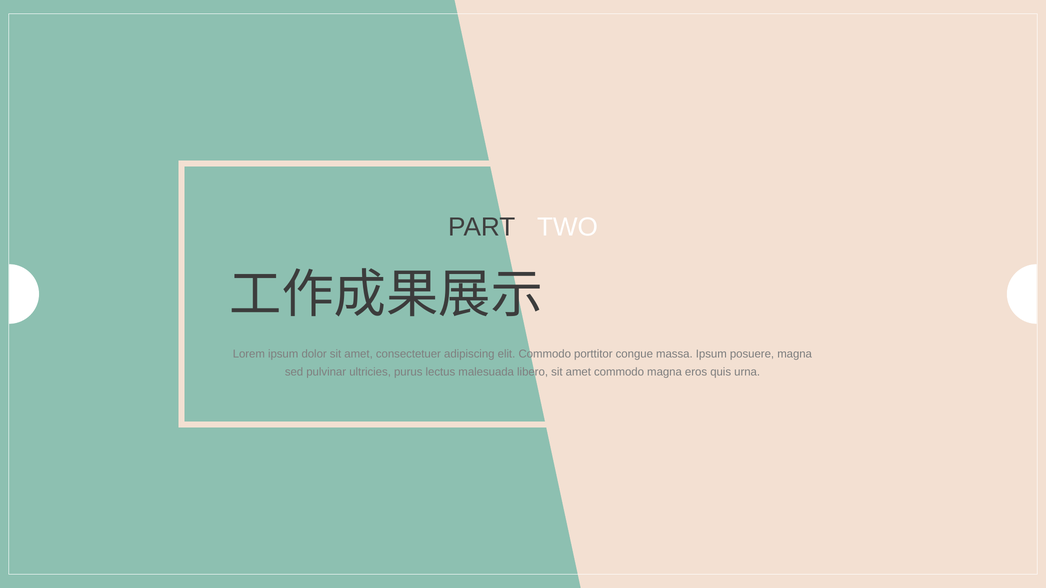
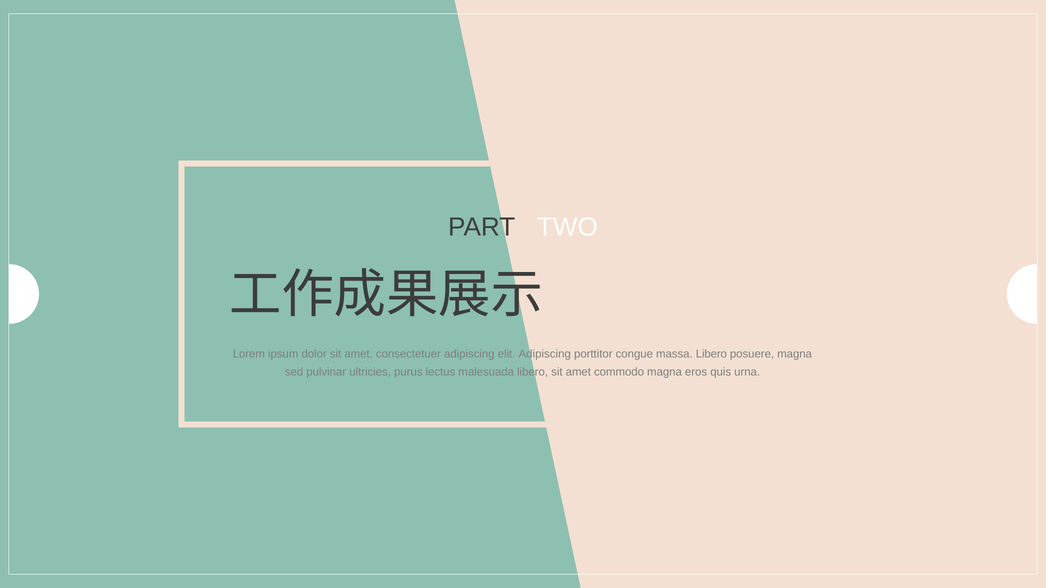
elit Commodo: Commodo -> Adipiscing
massa Ipsum: Ipsum -> Libero
